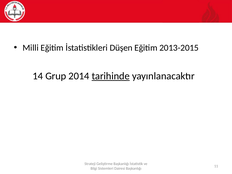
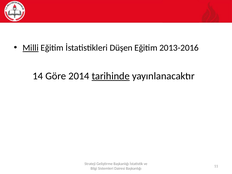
Milli underline: none -> present
2013-2015: 2013-2015 -> 2013-2016
Grup: Grup -> Göre
